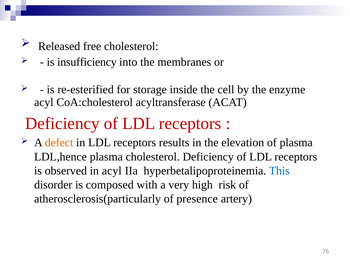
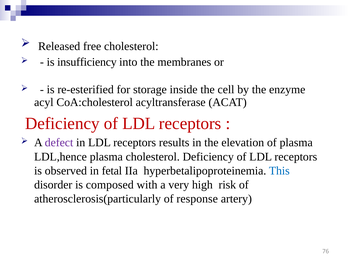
defect colour: orange -> purple
in acyl: acyl -> fetal
presence: presence -> response
